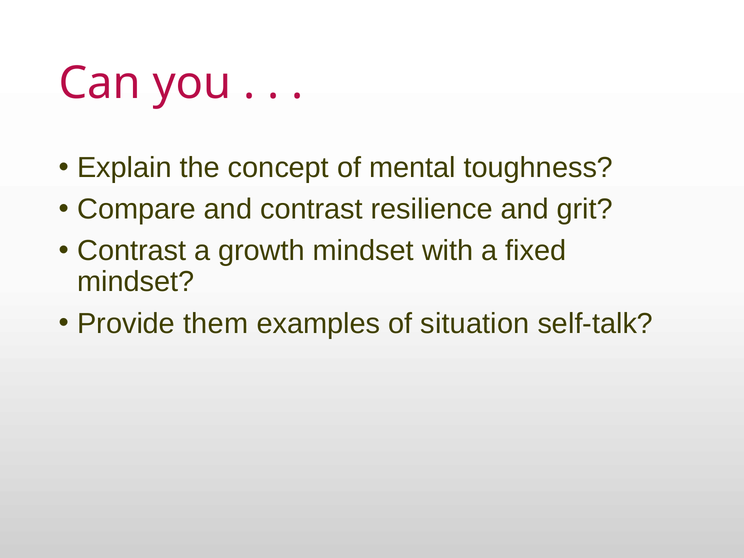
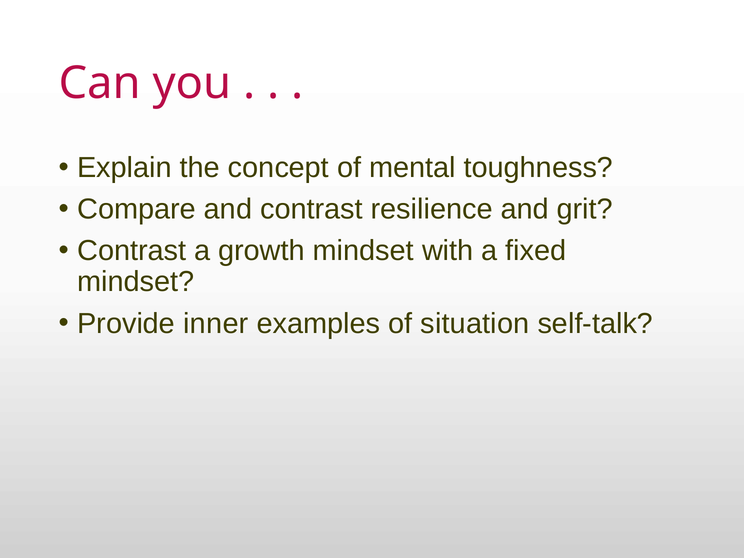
them: them -> inner
